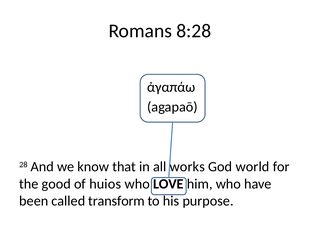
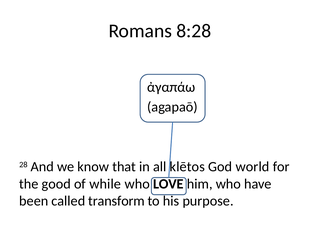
works: works -> klētos
huios: huios -> while
